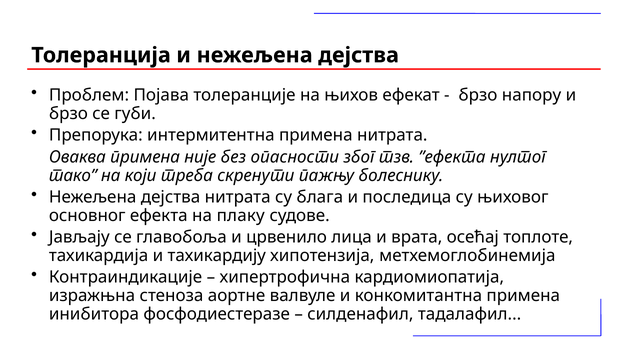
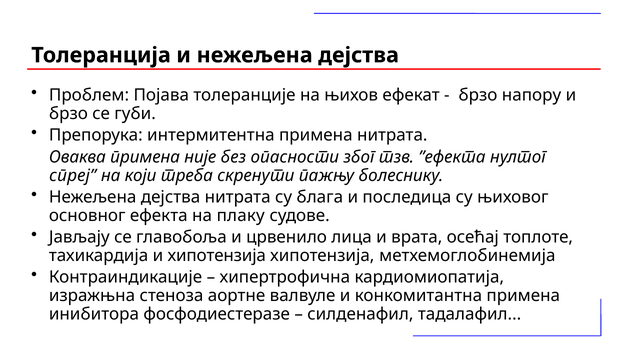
тако: тако -> спреј
и тахикардију: тахикардију -> хипотензија
